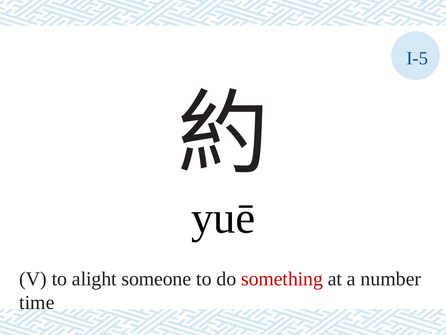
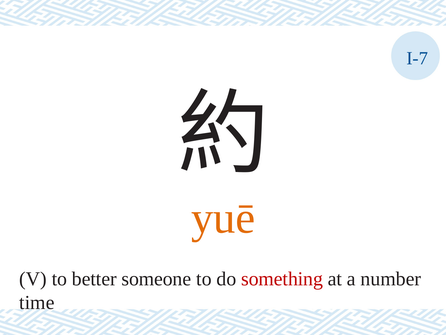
I-5: I-5 -> I-7
yuē colour: black -> orange
alight: alight -> better
